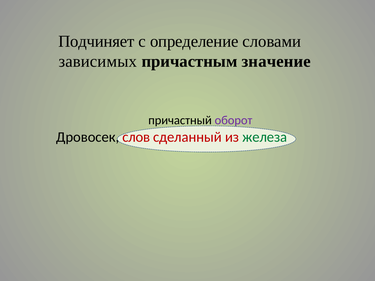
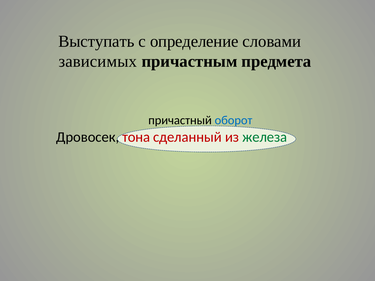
Подчиняет: Подчиняет -> Выступать
значение: значение -> предмета
оборот colour: purple -> blue
слов: слов -> тона
